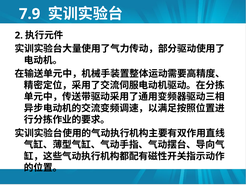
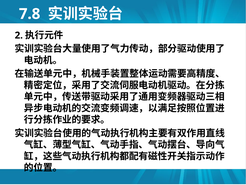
7.9: 7.9 -> 7.8
